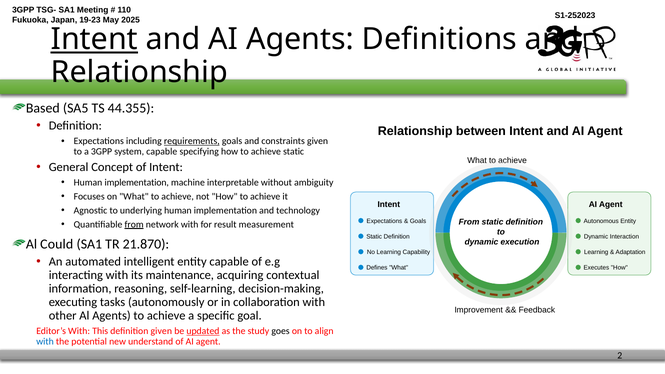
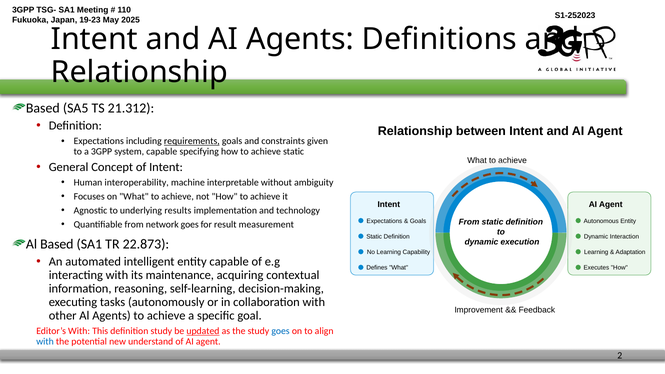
Intent at (94, 39) underline: present -> none
44.355: 44.355 -> 21.312
implementation at (137, 183): implementation -> interoperability
underlying human: human -> results
from at (134, 224) underline: present -> none
network with: with -> goes
Al Could: Could -> Based
21.870: 21.870 -> 22.873
definition given: given -> study
goes at (281, 331) colour: black -> blue
